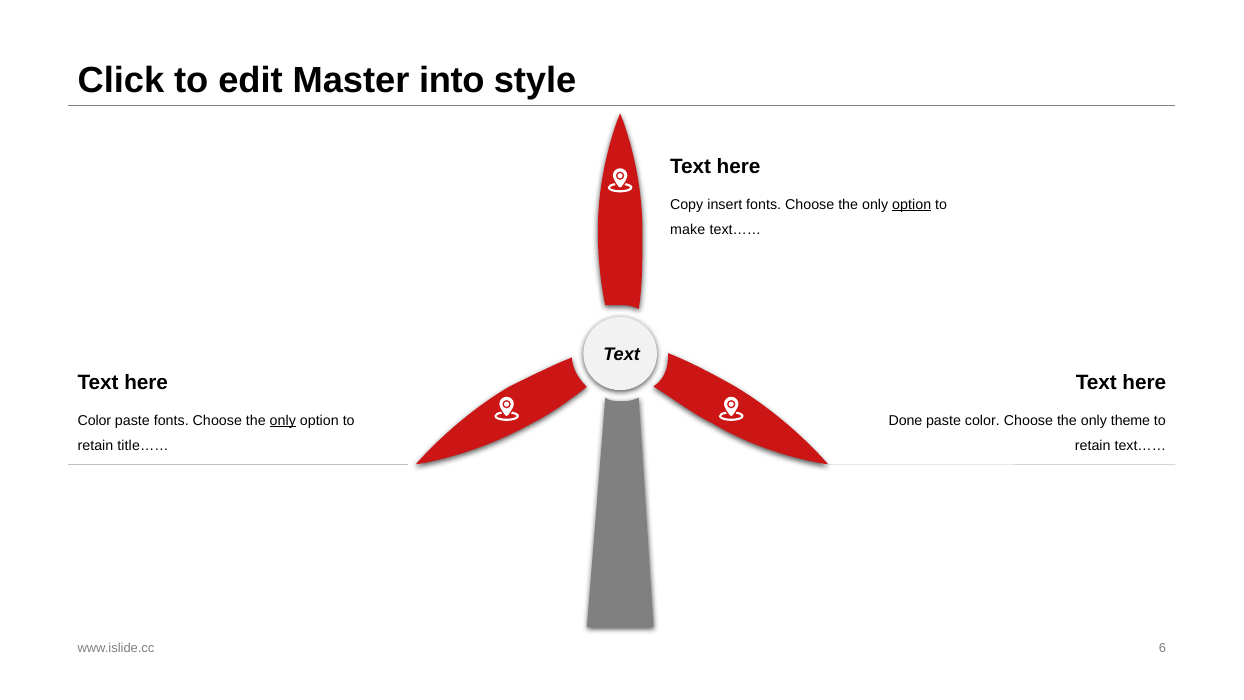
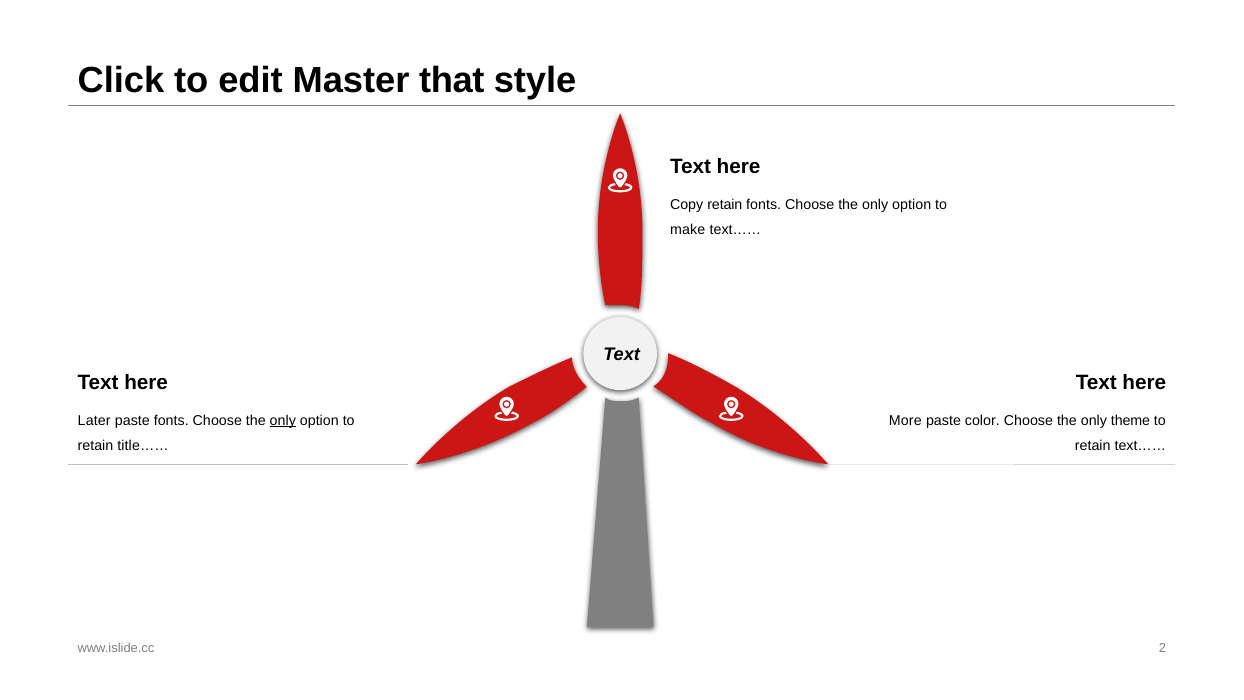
into: into -> that
Copy insert: insert -> retain
option at (912, 204) underline: present -> none
Color at (94, 420): Color -> Later
Done: Done -> More
6: 6 -> 2
